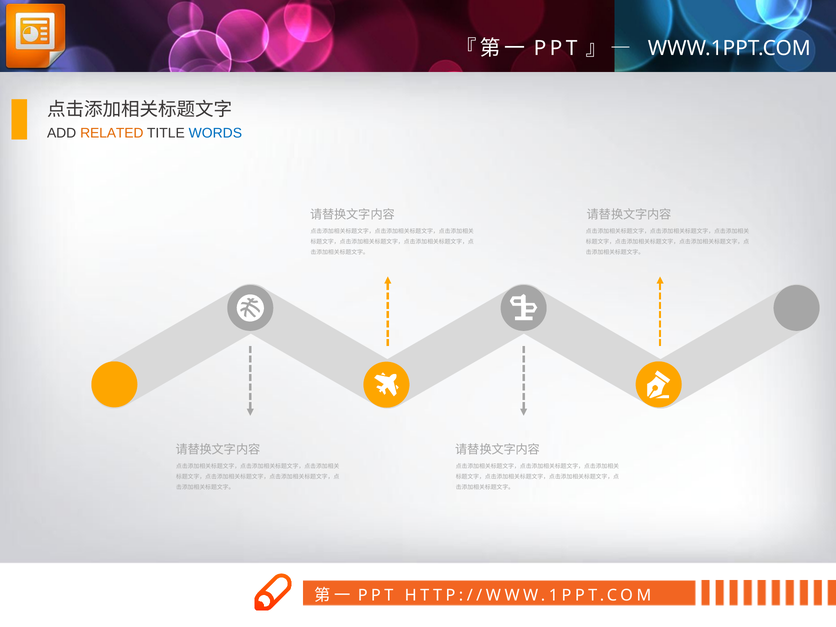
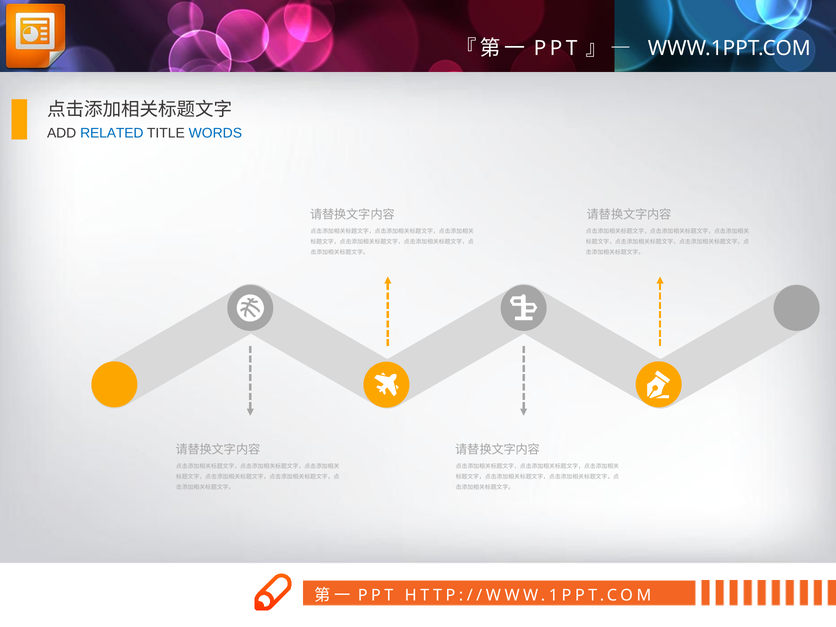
RELATED colour: orange -> blue
